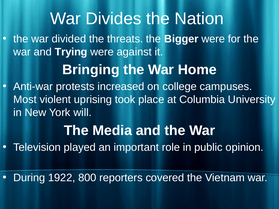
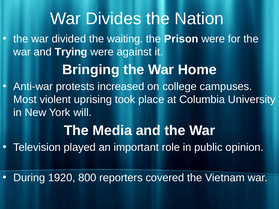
threats: threats -> waiting
Bigger: Bigger -> Prison
1922: 1922 -> 1920
